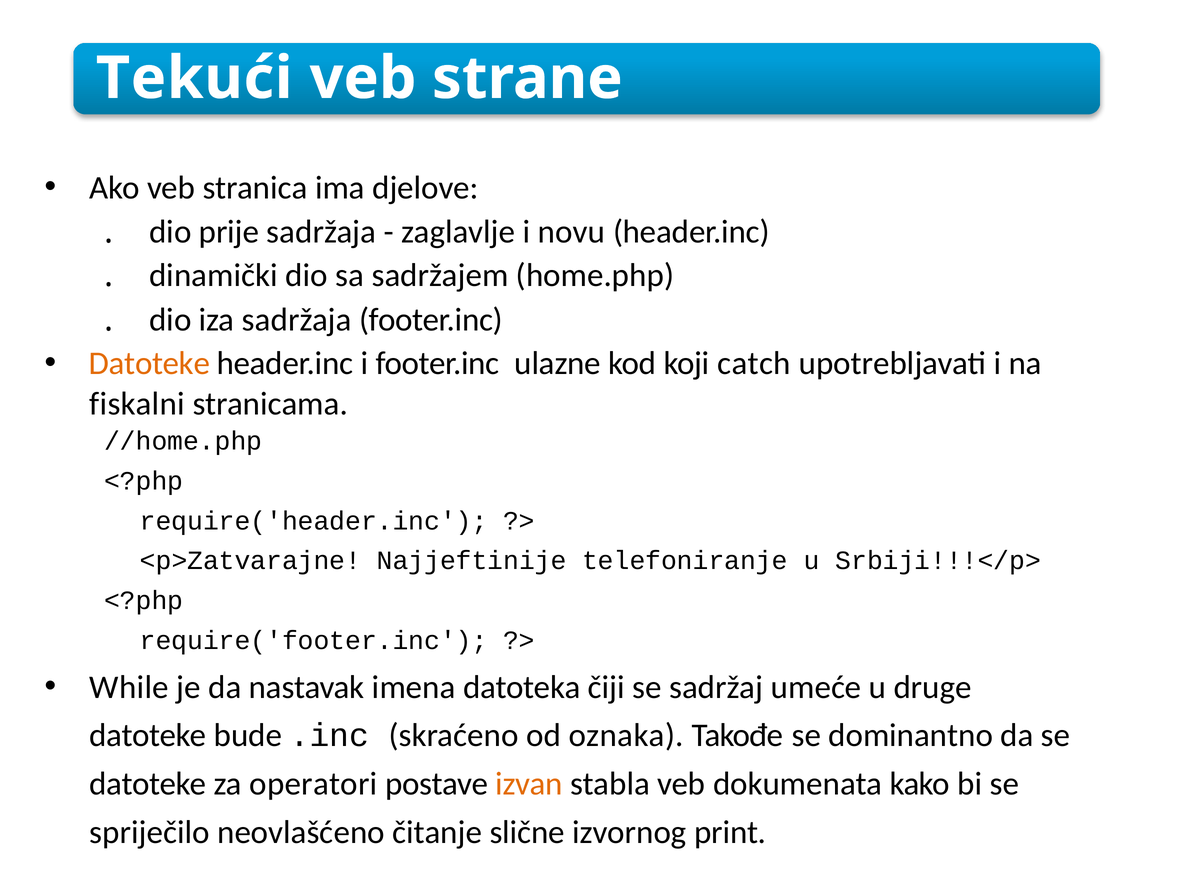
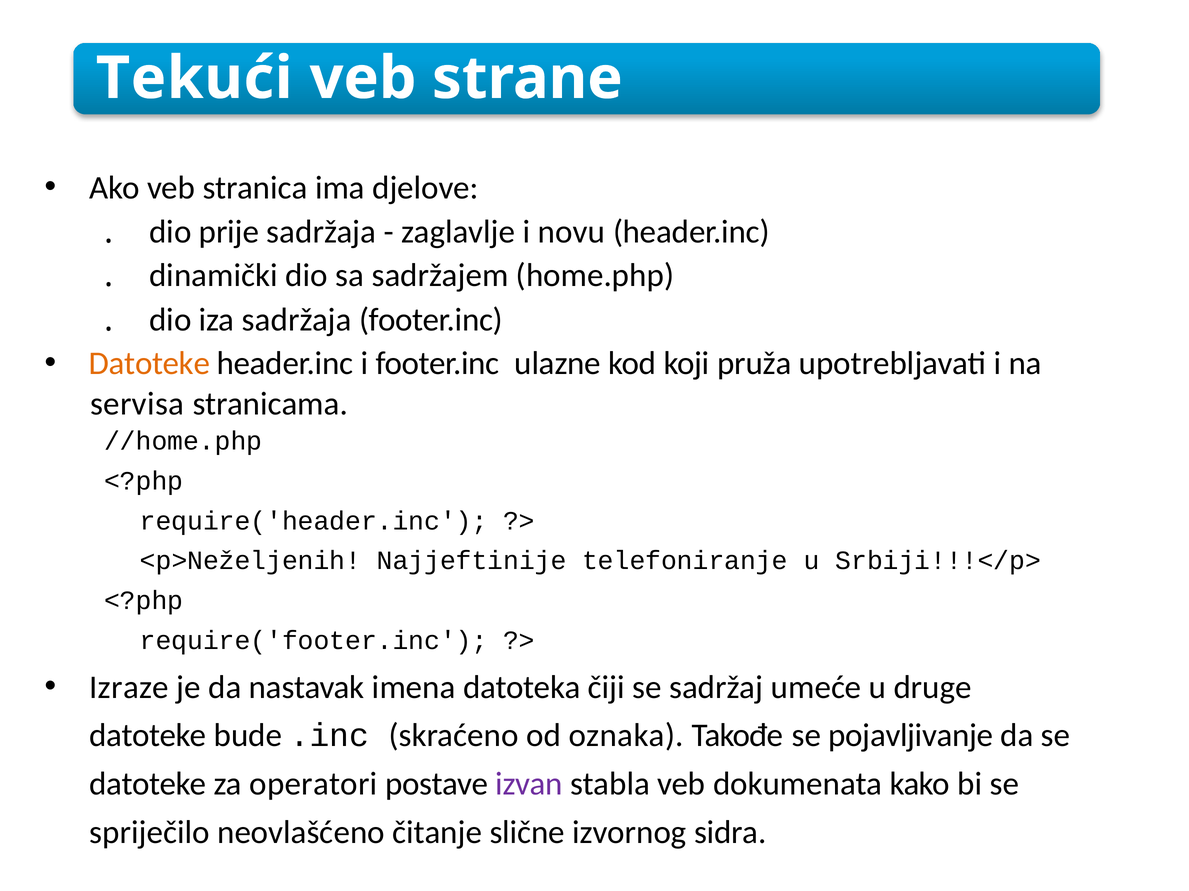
catch: catch -> pruža
fiskalni: fiskalni -> servisa
<p>Zatvarajne: <p>Zatvarajne -> <p>Neželjenih
While: While -> Izraze
dominantno: dominantno -> pojavljivanje
izvan colour: orange -> purple
print: print -> sidra
